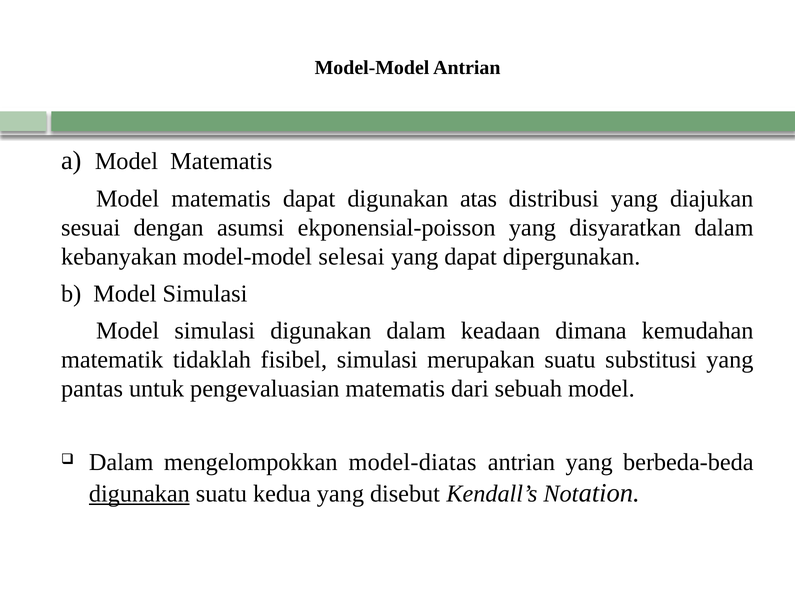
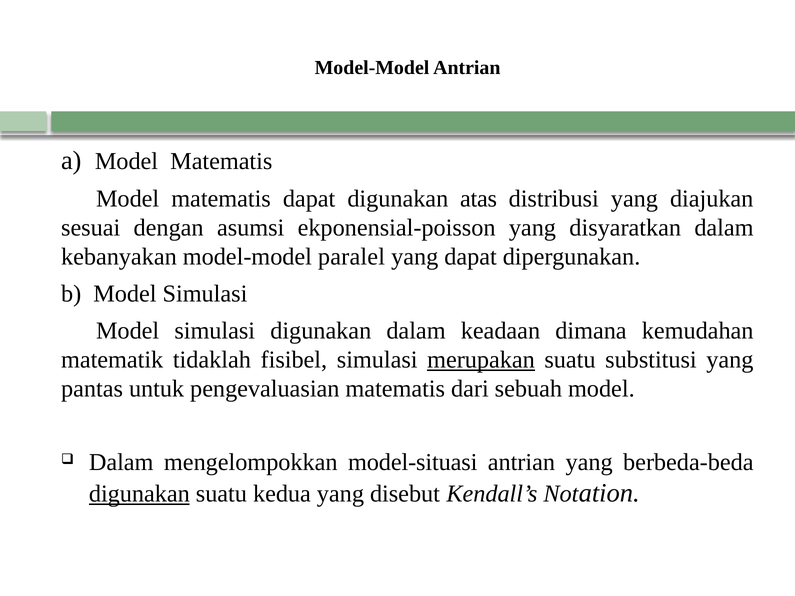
selesai: selesai -> paralel
merupakan underline: none -> present
model-diatas: model-diatas -> model-situasi
